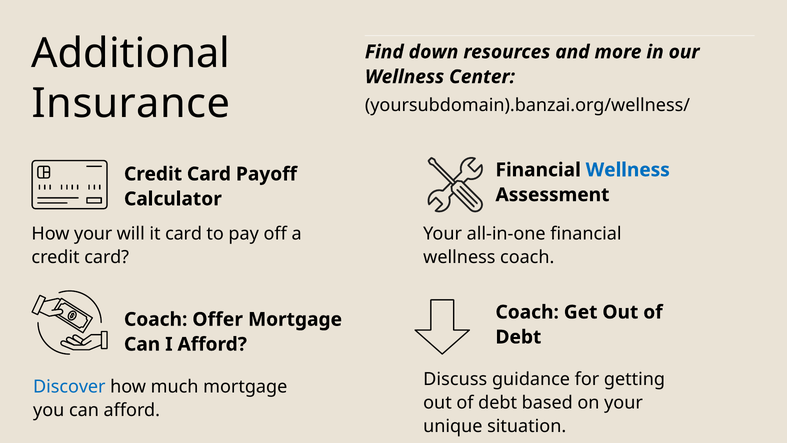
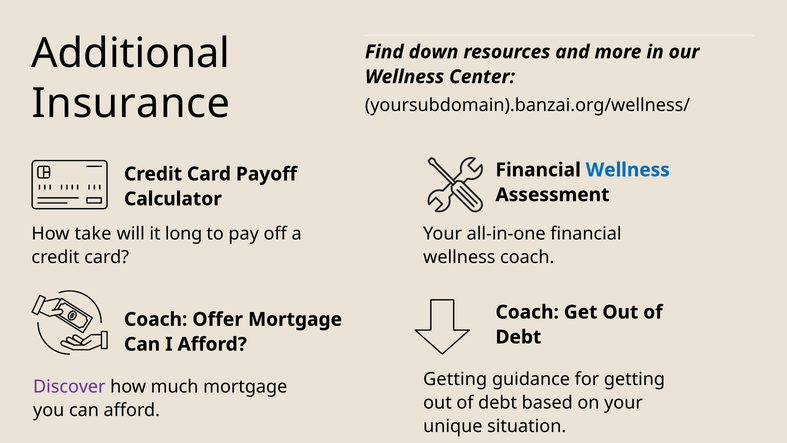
How your: your -> take
it card: card -> long
Discuss at (455, 379): Discuss -> Getting
Discover colour: blue -> purple
